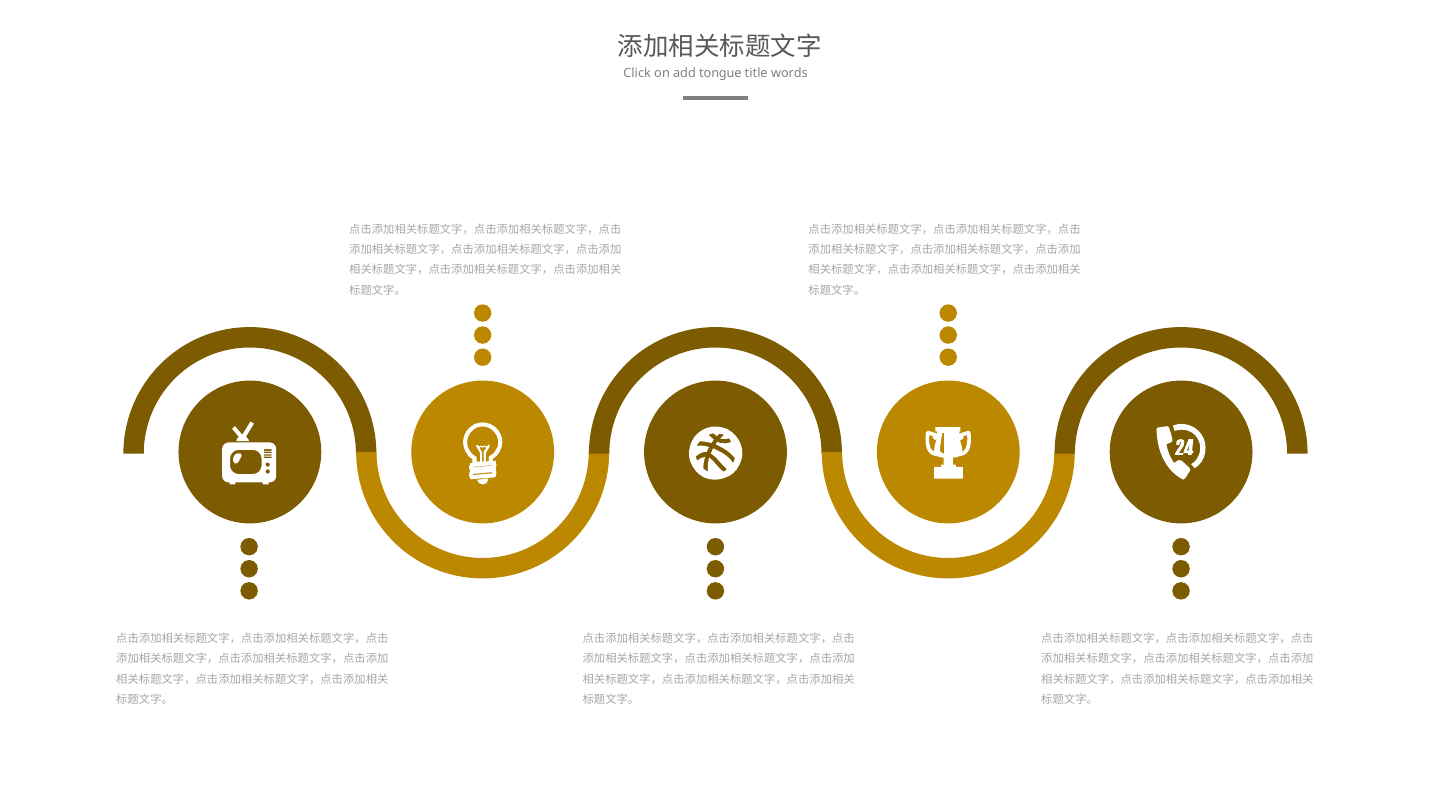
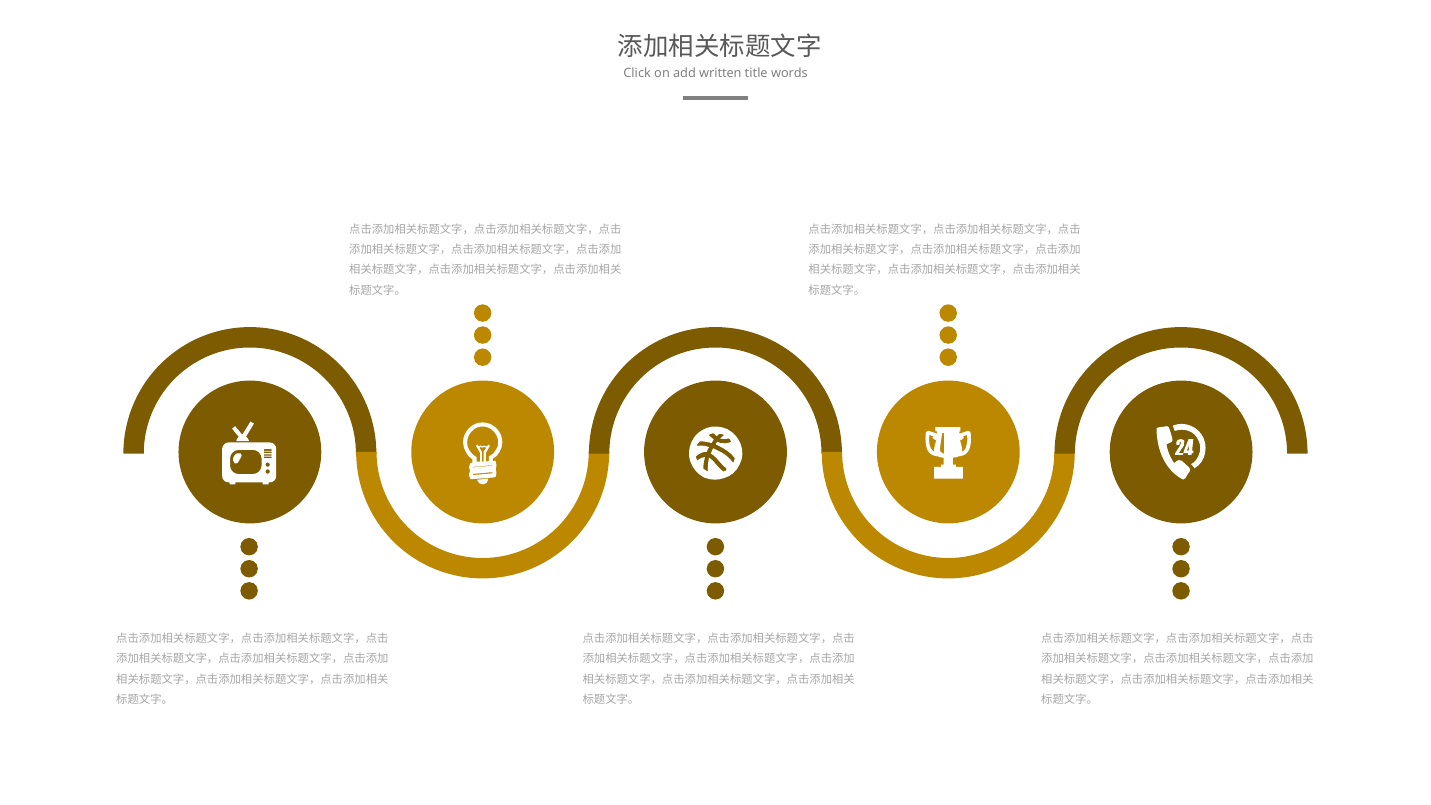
tongue: tongue -> written
